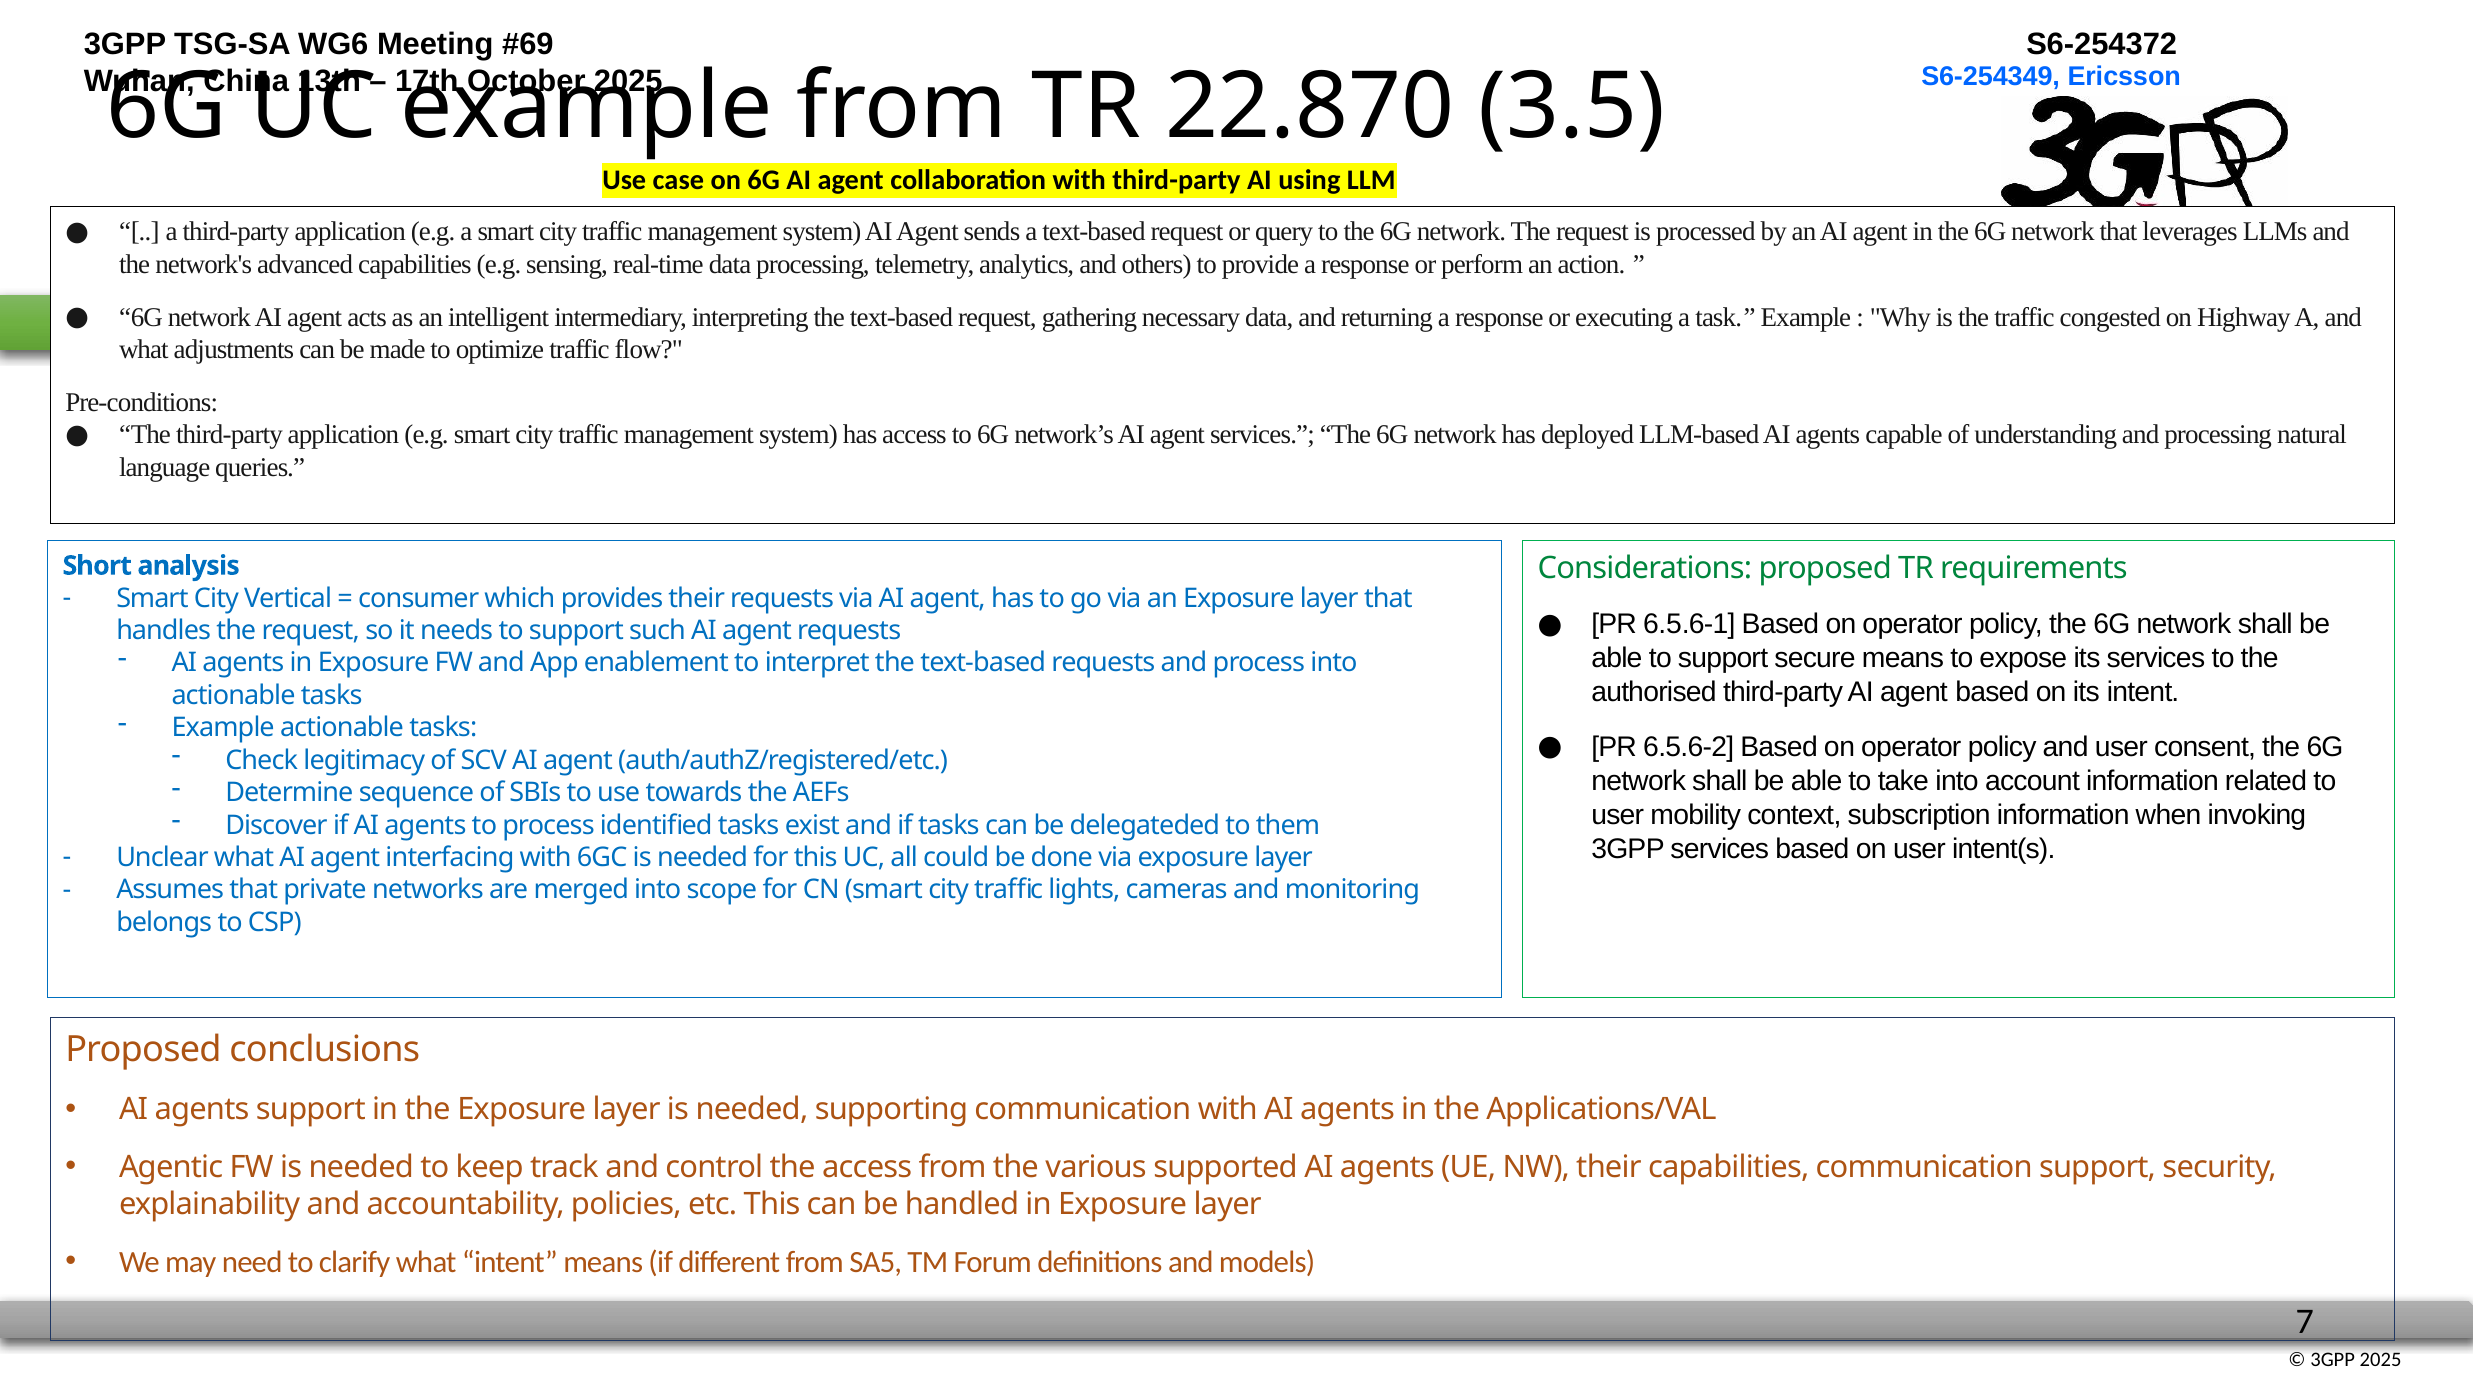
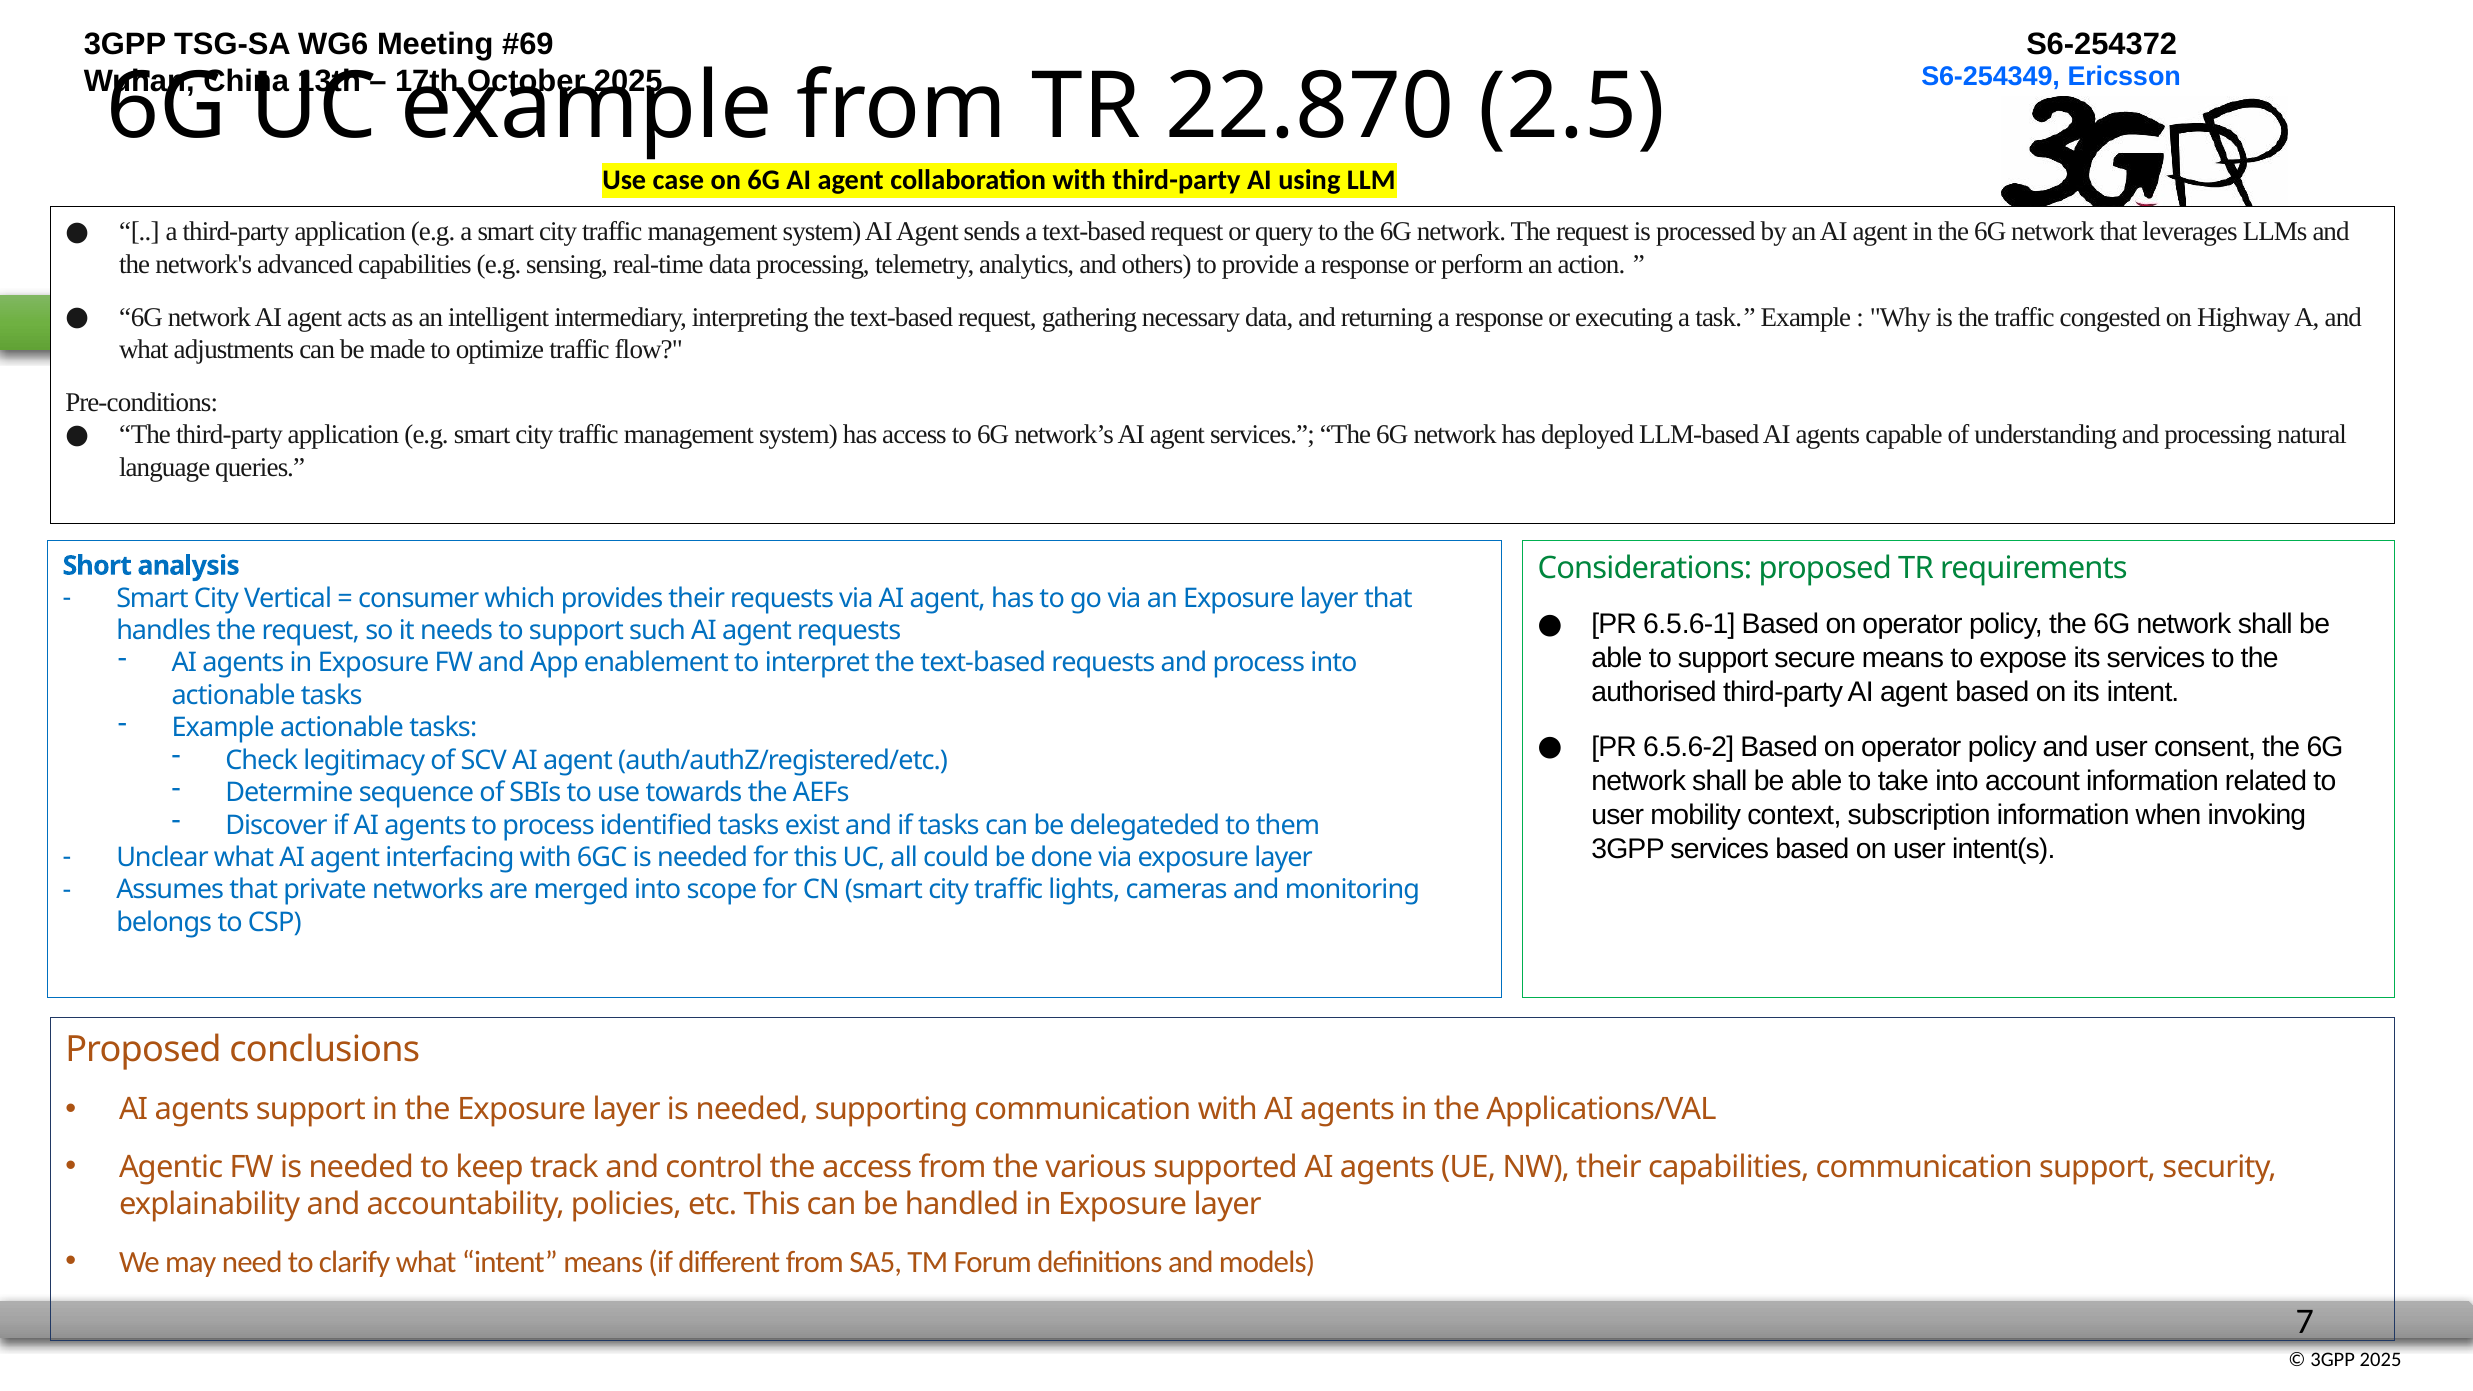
3.5: 3.5 -> 2.5
